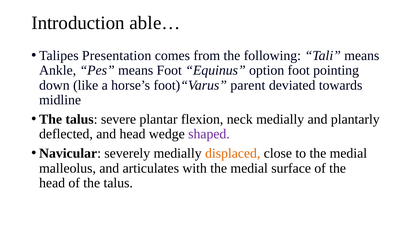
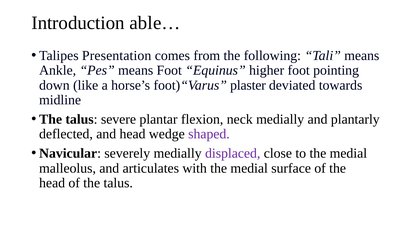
option: option -> higher
parent: parent -> plaster
displaced colour: orange -> purple
